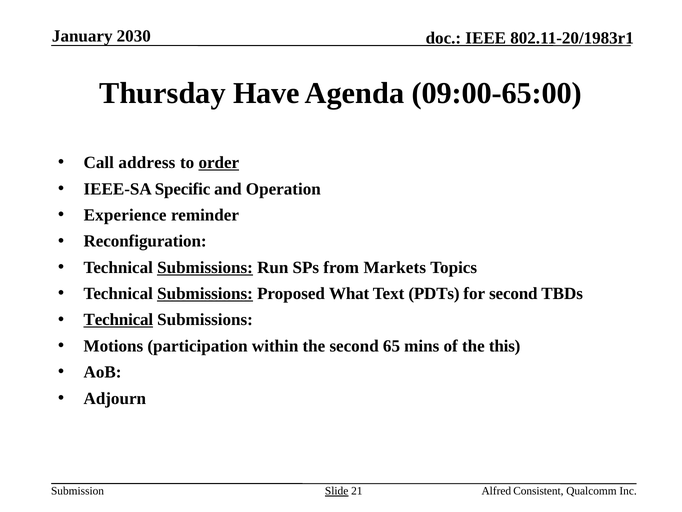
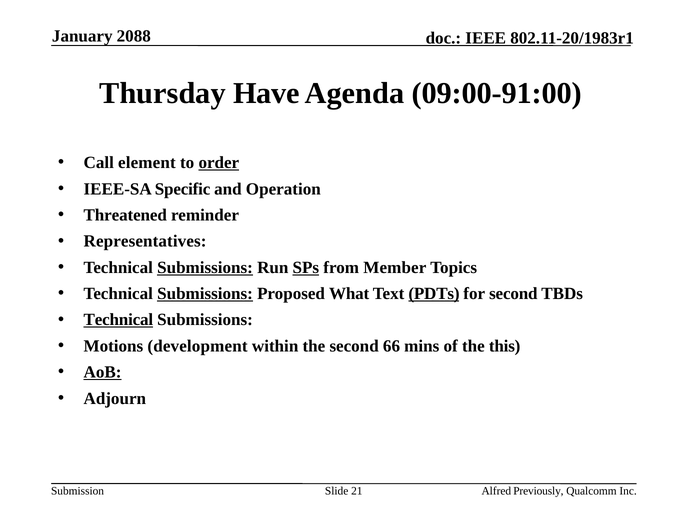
2030: 2030 -> 2088
09:00-65:00: 09:00-65:00 -> 09:00-91:00
address: address -> element
Experience: Experience -> Threatened
Reconfiguration: Reconfiguration -> Representatives
SPs underline: none -> present
Markets: Markets -> Member
PDTs underline: none -> present
participation: participation -> development
65: 65 -> 66
AoB underline: none -> present
Slide underline: present -> none
Consistent: Consistent -> Previously
